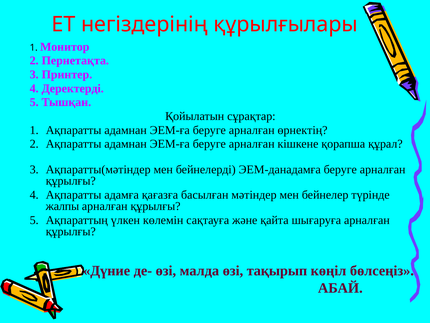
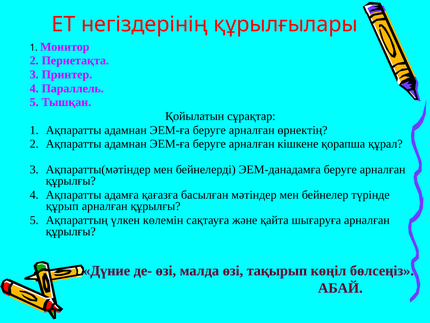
Деректерді: Деректерді -> Параллель
жалпы: жалпы -> құрып
